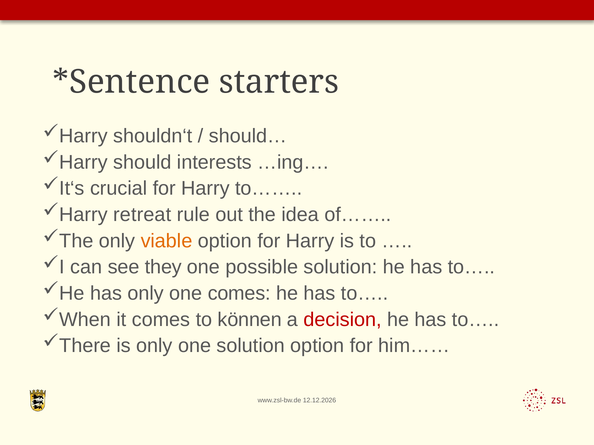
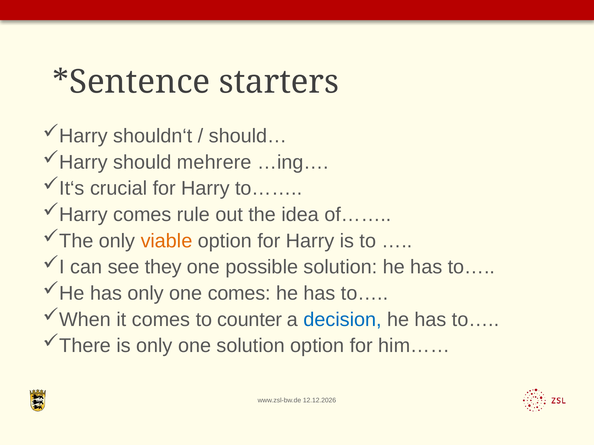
interests: interests -> mehrere
retreat at (142, 215): retreat -> comes
können: können -> counter
decision colour: red -> blue
